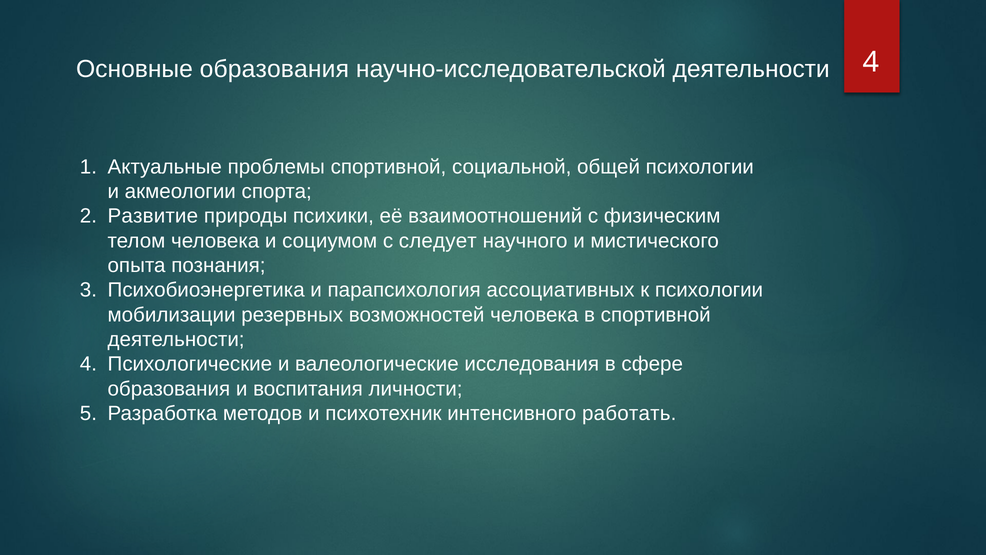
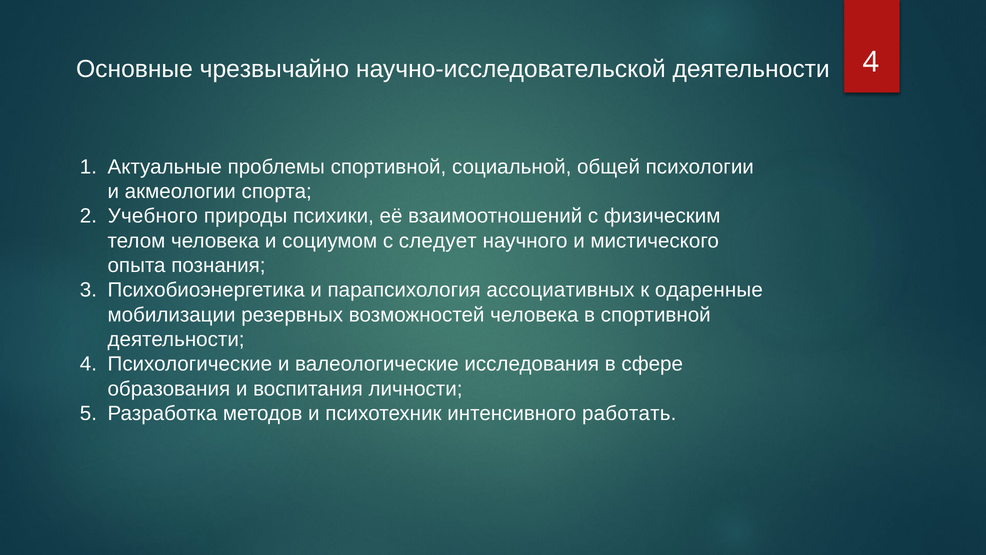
Основные образования: образования -> чрезвычайно
Развитие: Развитие -> Учебного
к психологии: психологии -> одаренные
